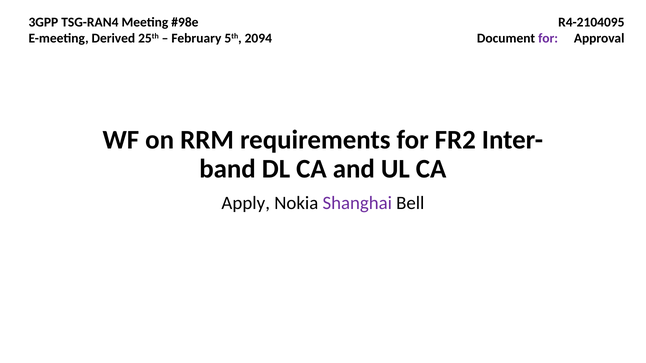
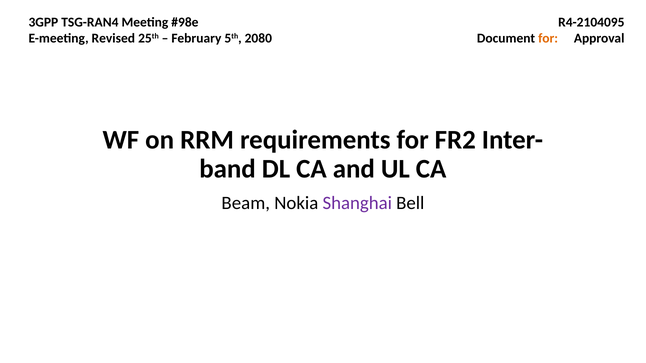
Derived: Derived -> Revised
2094: 2094 -> 2080
for at (548, 38) colour: purple -> orange
Apply: Apply -> Beam
